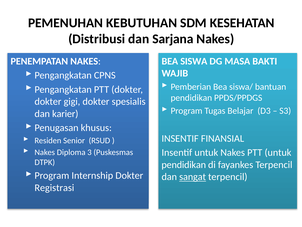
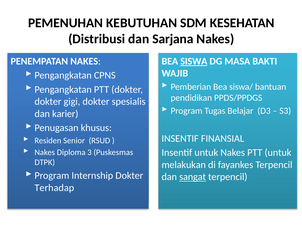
SISWA underline: none -> present
pendidikan at (184, 164): pendidikan -> melakukan
Registrasi: Registrasi -> Terhadap
